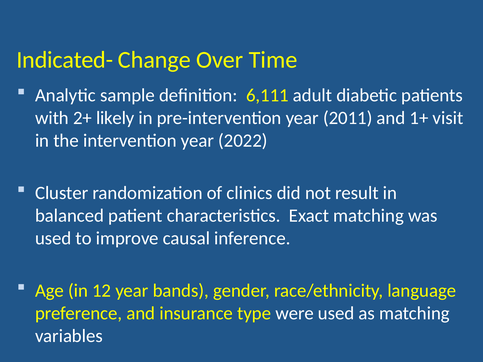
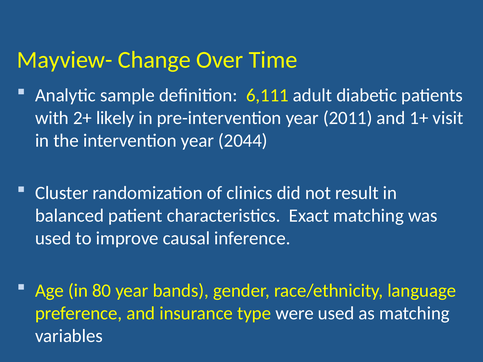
Indicated-: Indicated- -> Mayview-
2022: 2022 -> 2044
12: 12 -> 80
